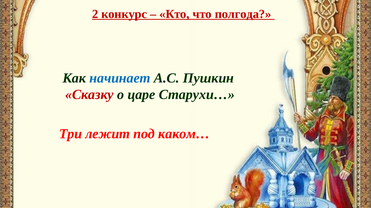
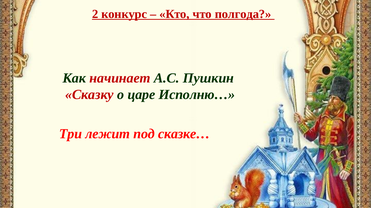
начинает colour: blue -> red
Старухи…: Старухи… -> Исполню…
каком…: каком… -> сказке…
